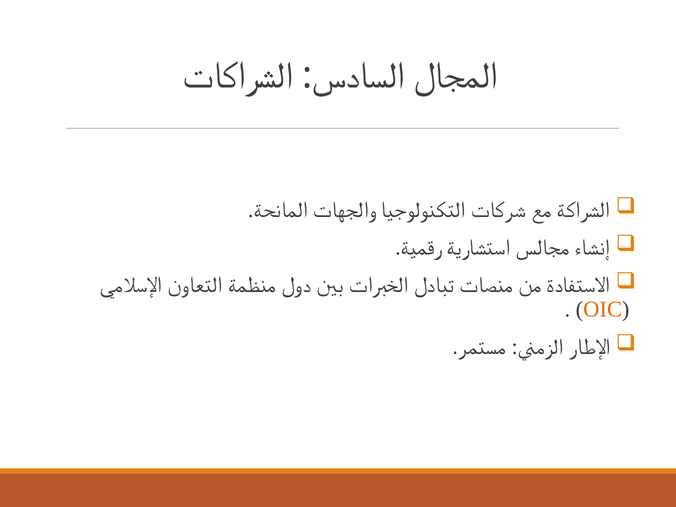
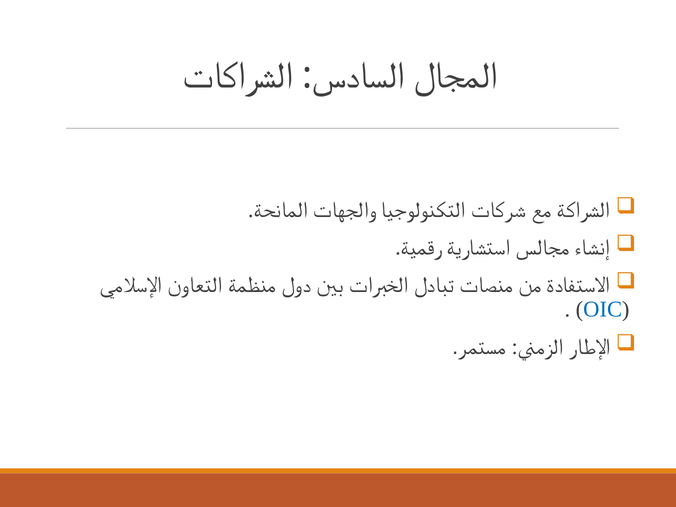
OIC colour: orange -> blue
